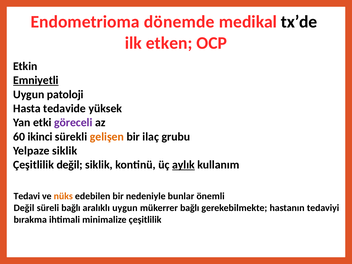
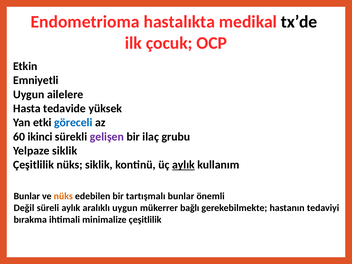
dönemde: dönemde -> hastalıkta
etken: etken -> çocuk
Emniyetli underline: present -> none
patoloji: patoloji -> ailelere
göreceli colour: purple -> blue
gelişen colour: orange -> purple
Çeşitlilik değil: değil -> nüks
Tedavi at (27, 196): Tedavi -> Bunlar
nedeniyle: nedeniyle -> tartışmalı
süreli bağlı: bağlı -> aylık
